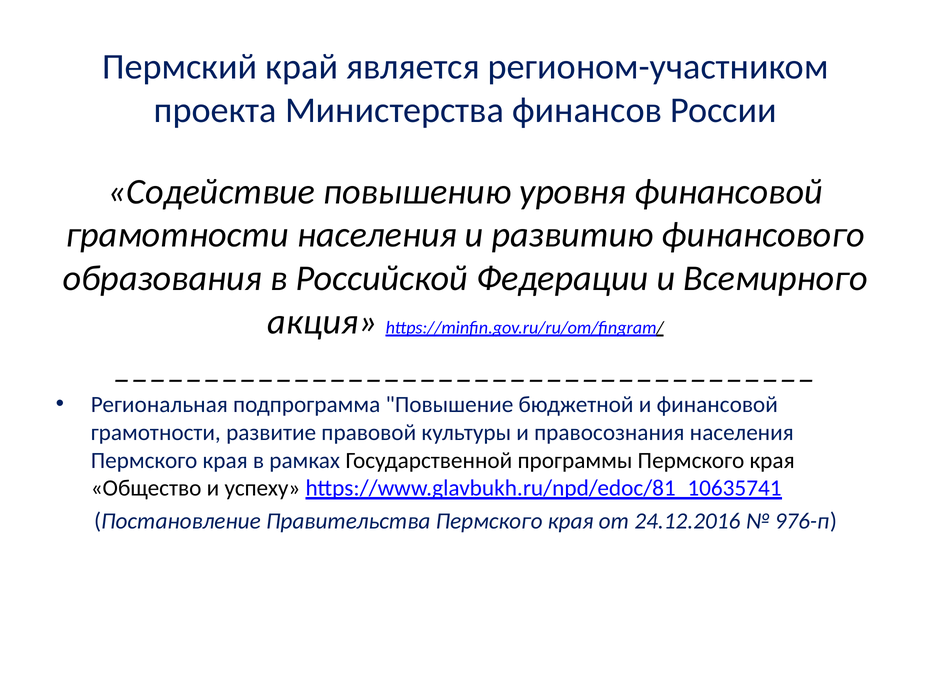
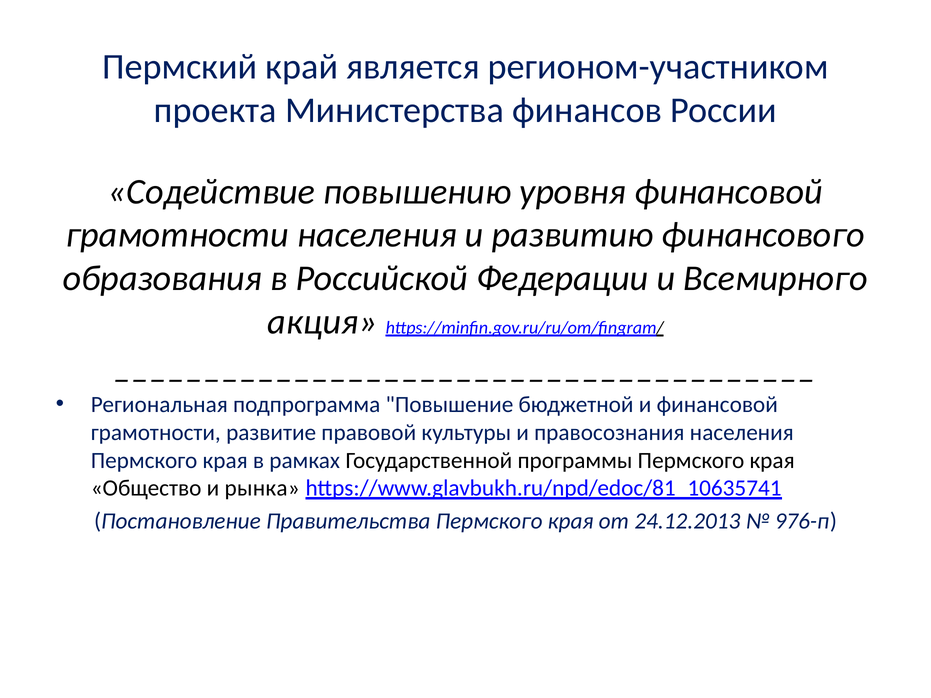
успеху: успеху -> рынка
24.12.2016: 24.12.2016 -> 24.12.2013
